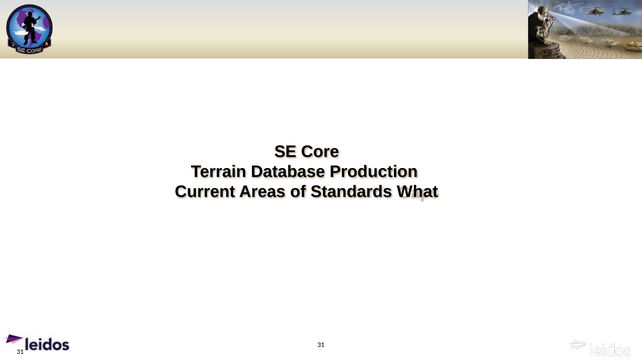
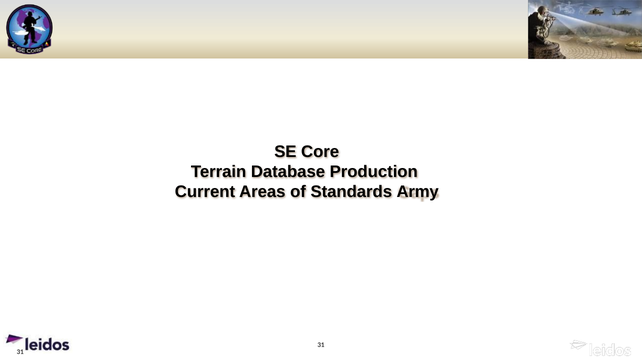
What: What -> Army
